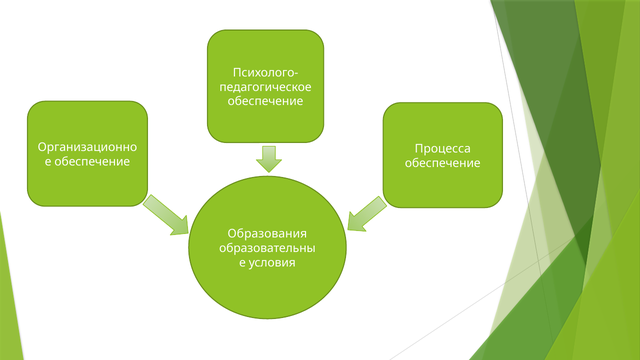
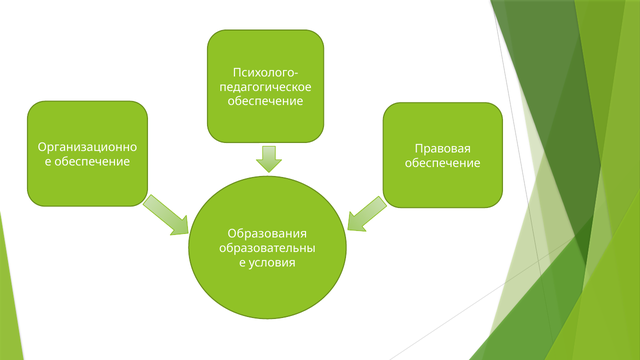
Процесса: Процесса -> Правовая
